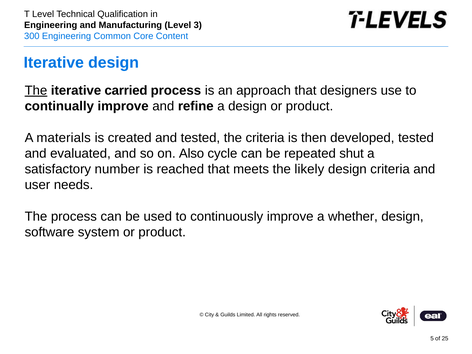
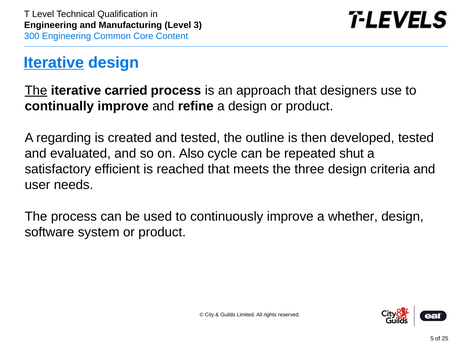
Iterative at (54, 63) underline: none -> present
materials: materials -> regarding
the criteria: criteria -> outline
number: number -> efficient
likely: likely -> three
